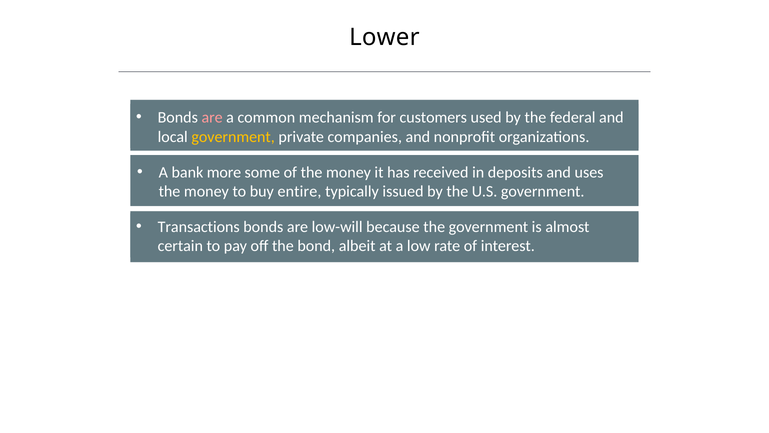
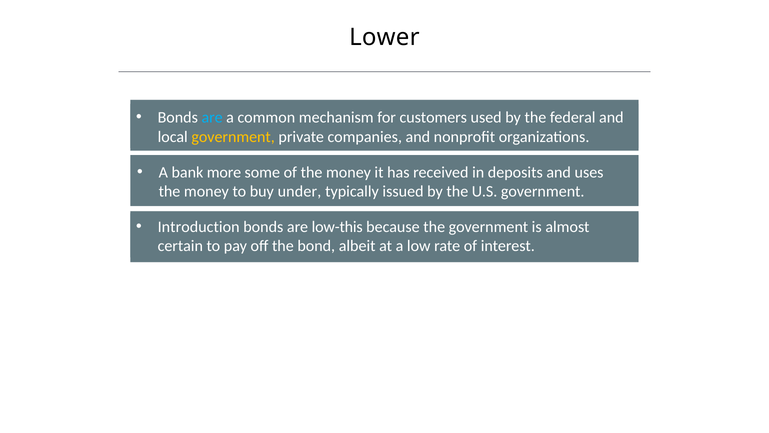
are at (212, 117) colour: pink -> light blue
entire: entire -> under
Transactions: Transactions -> Introduction
low-will: low-will -> low-this
